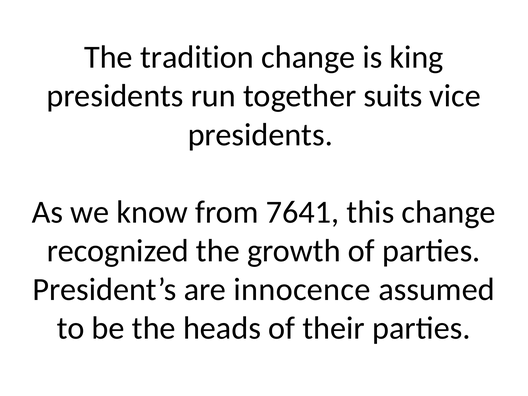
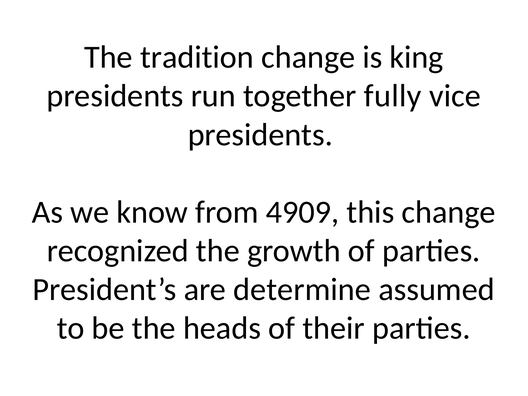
suits: suits -> fully
7641: 7641 -> 4909
innocence: innocence -> determine
